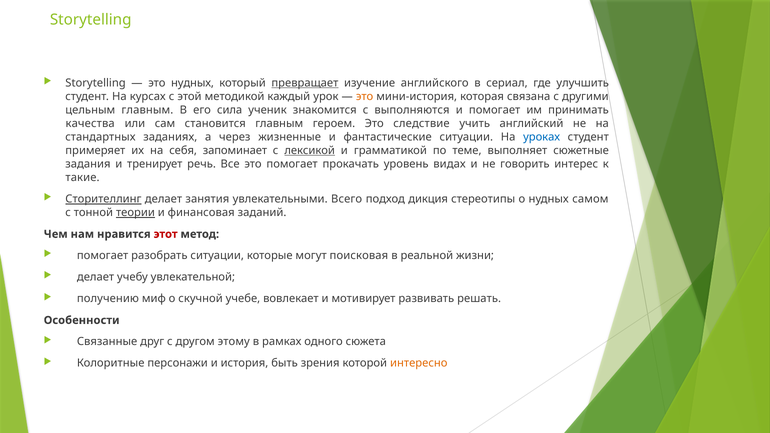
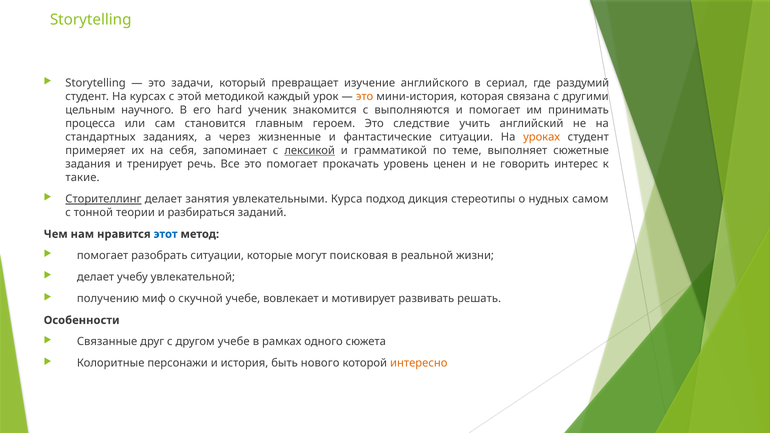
это нудных: нудных -> задачи
превращает underline: present -> none
улучшить: улучшить -> раздумий
цельным главным: главным -> научного
сила: сила -> hard
качества: качества -> процесса
уроках colour: blue -> orange
видах: видах -> ценен
Всего: Всего -> Курса
теории underline: present -> none
финансовая: финансовая -> разбираться
этот colour: red -> blue
другом этому: этому -> учебе
зрения: зрения -> нового
